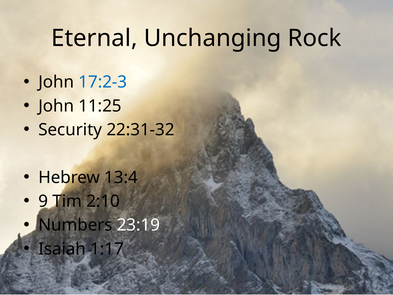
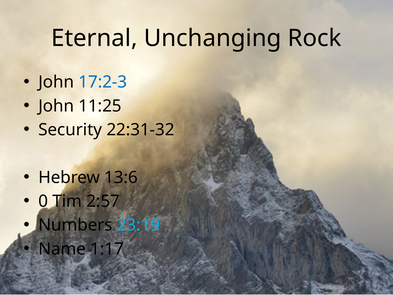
13:4: 13:4 -> 13:6
9: 9 -> 0
2:10: 2:10 -> 2:57
23:19 colour: white -> light blue
Isaiah: Isaiah -> Name
